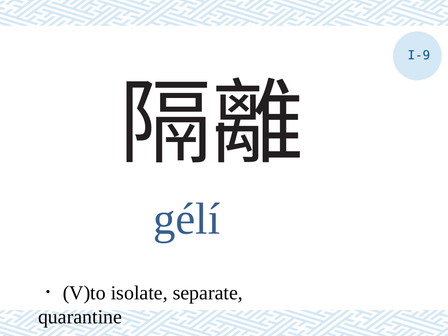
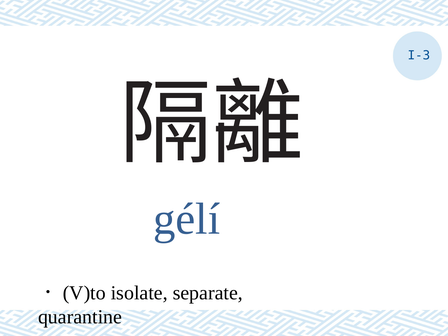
I-9: I-9 -> I-3
